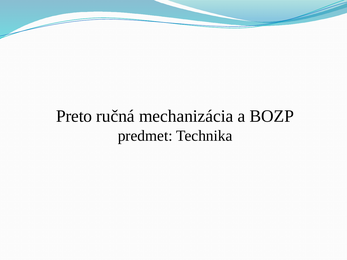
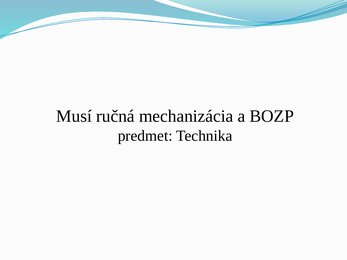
Preto: Preto -> Musí
